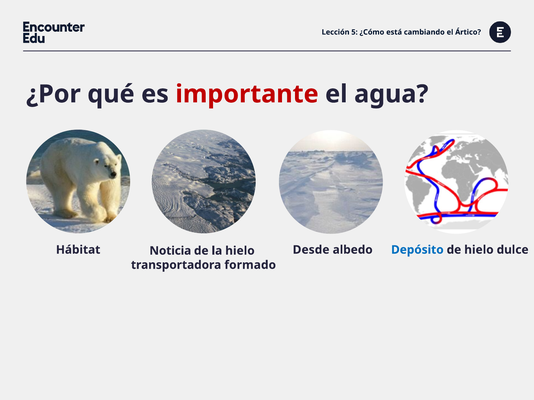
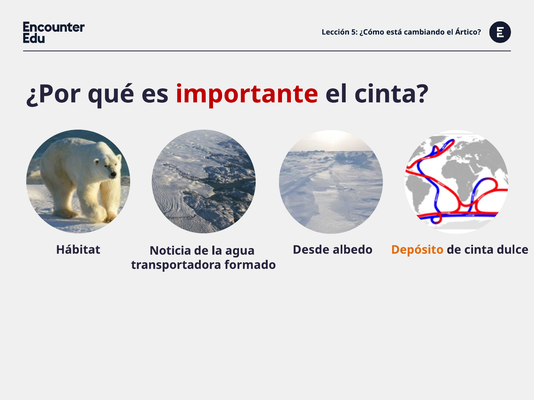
el agua: agua -> cinta
Depósito colour: blue -> orange
de hielo: hielo -> cinta
la hielo: hielo -> agua
